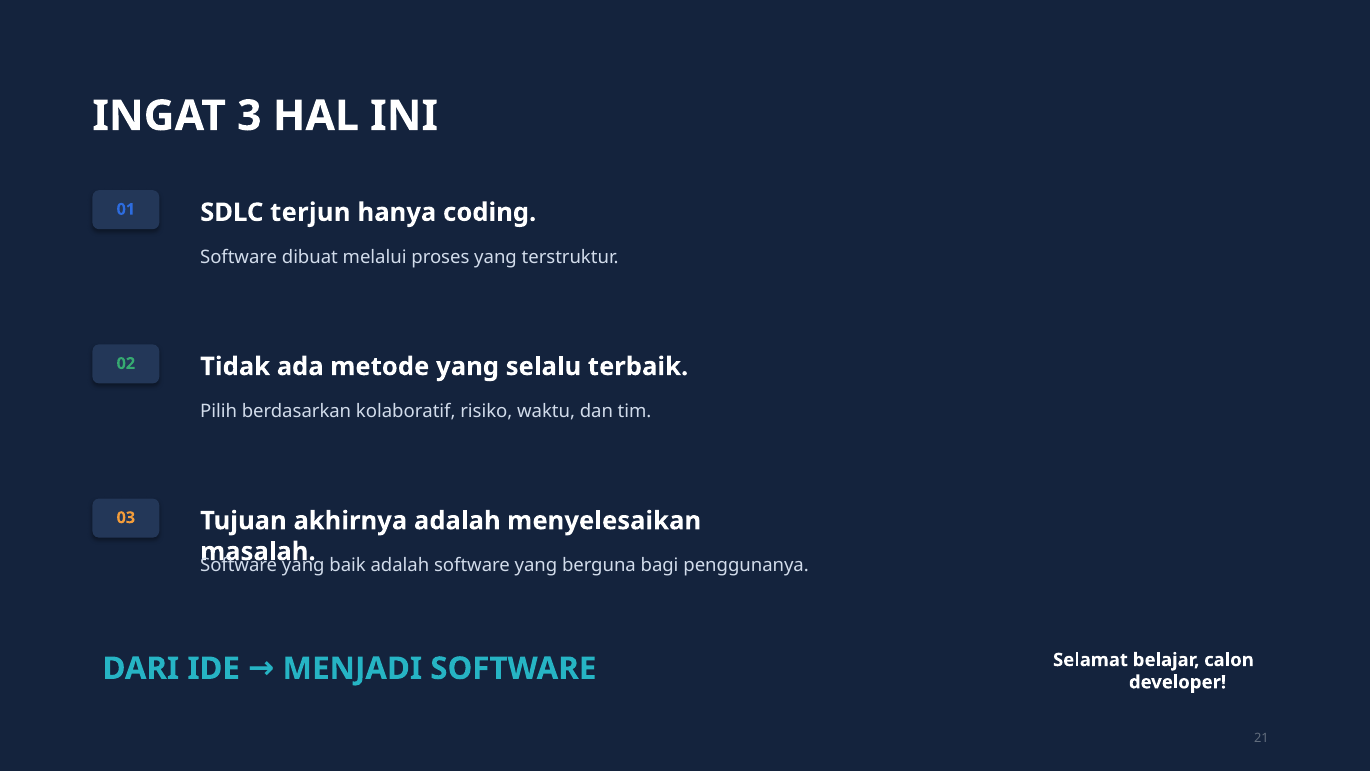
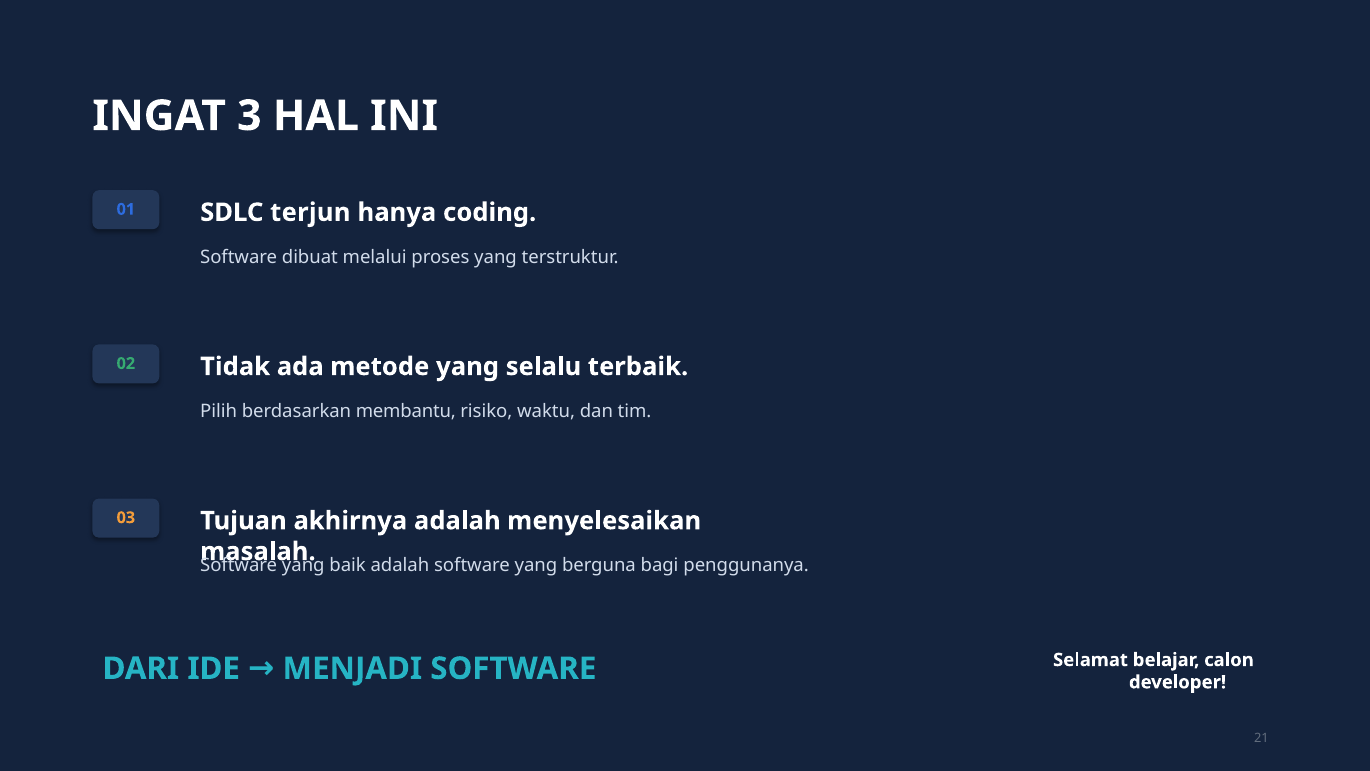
kolaboratif: kolaboratif -> membantu
